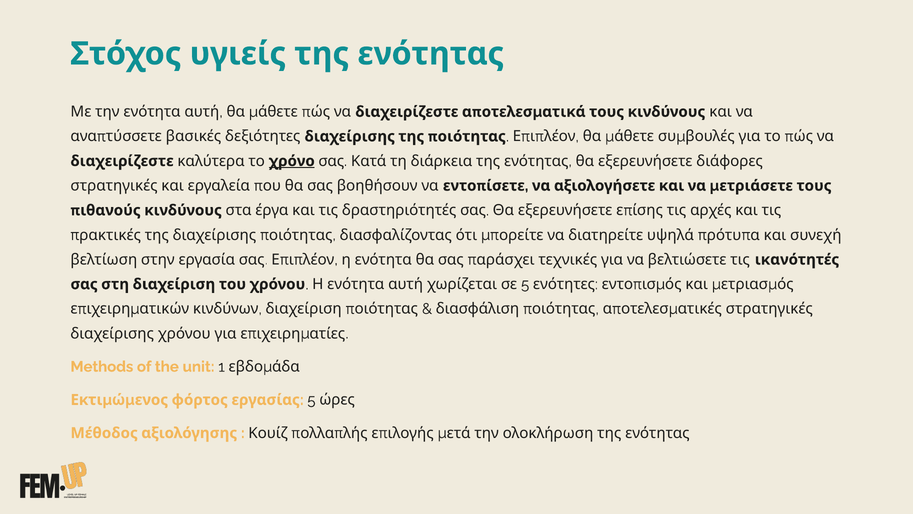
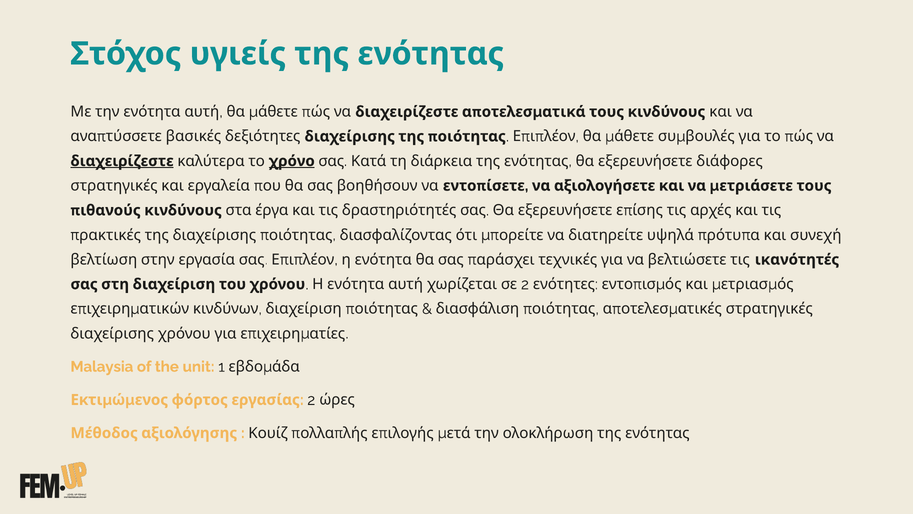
διαχειρίζεστε underline: none -> present
5 at (525, 284): 5 -> 2
Methods: Methods -> Malaysia
5 at (311, 400): 5 -> 2
